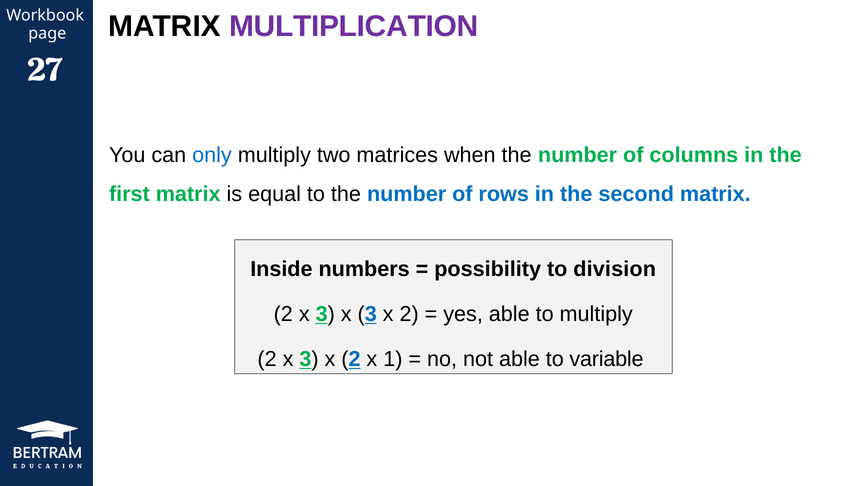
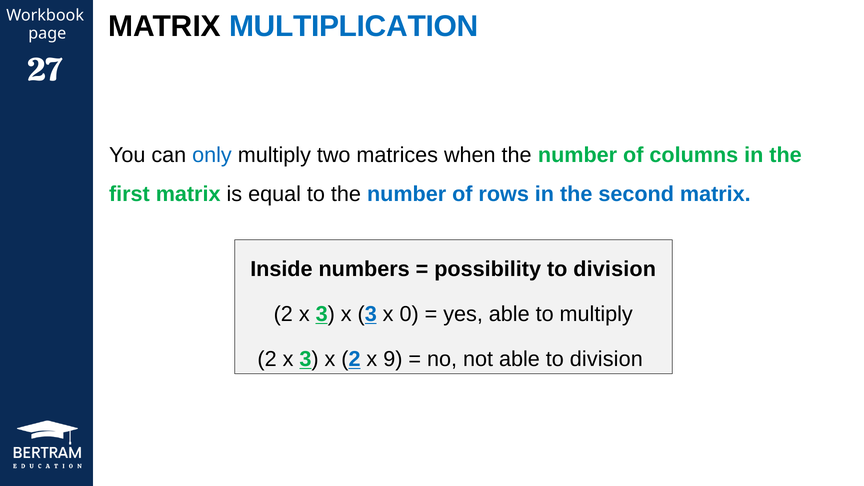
MULTIPLICATION colour: purple -> blue
2 at (409, 314): 2 -> 0
1: 1 -> 9
able to variable: variable -> division
